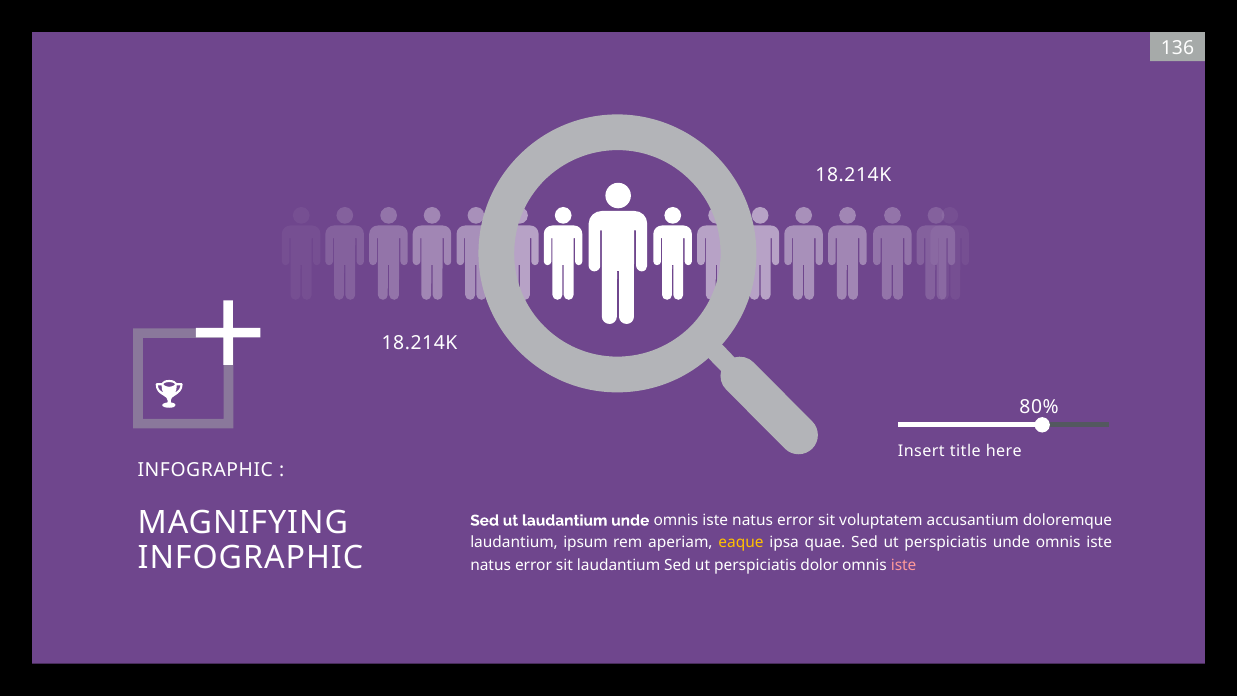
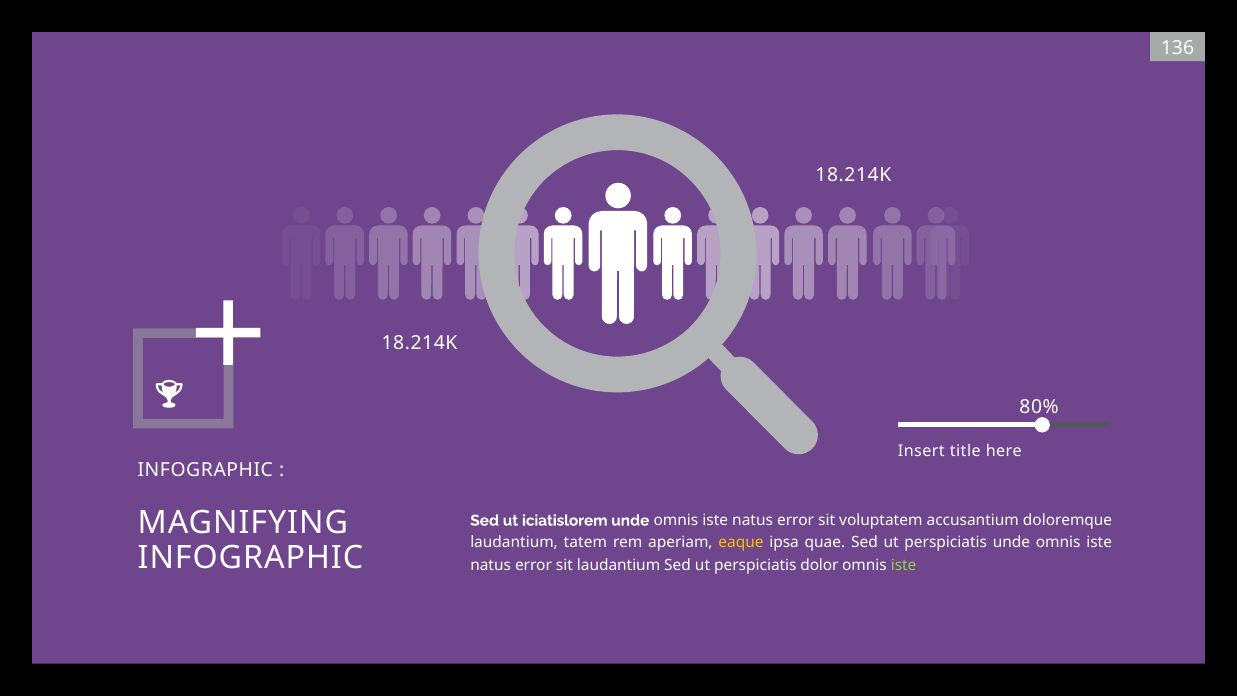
ut laudantium: laudantium -> iciatislorem
ipsum: ipsum -> tatem
iste at (904, 565) colour: pink -> light green
